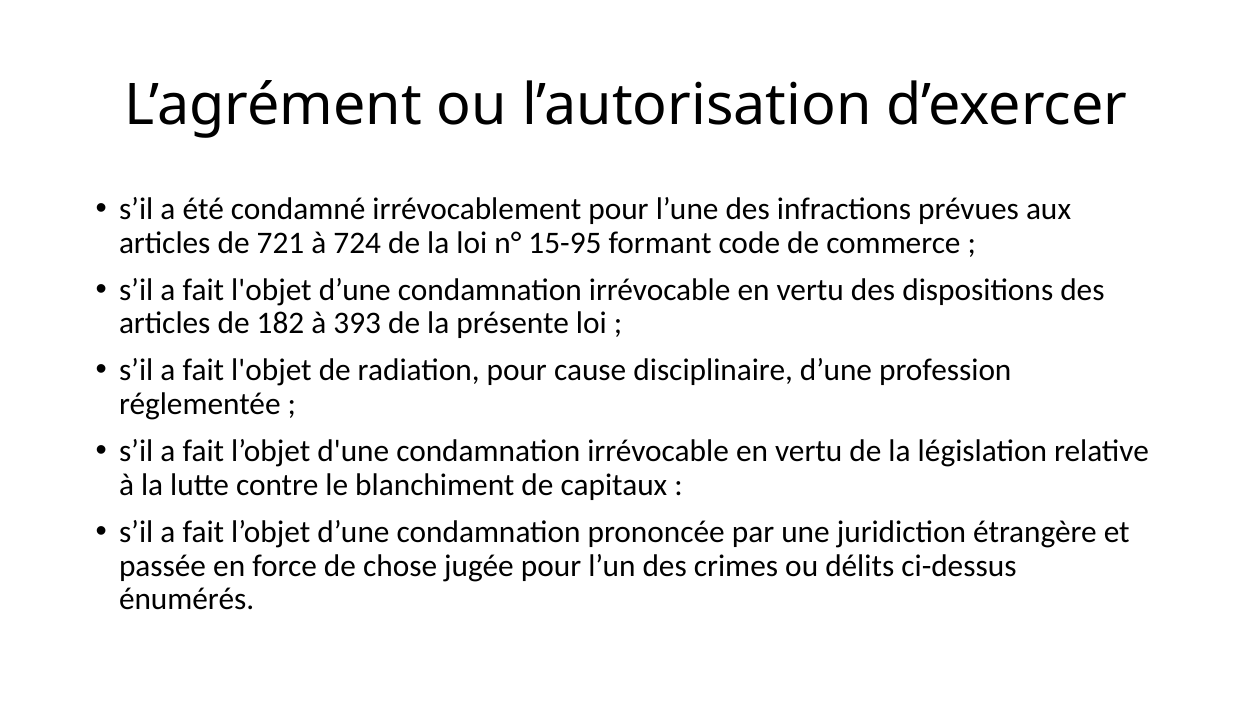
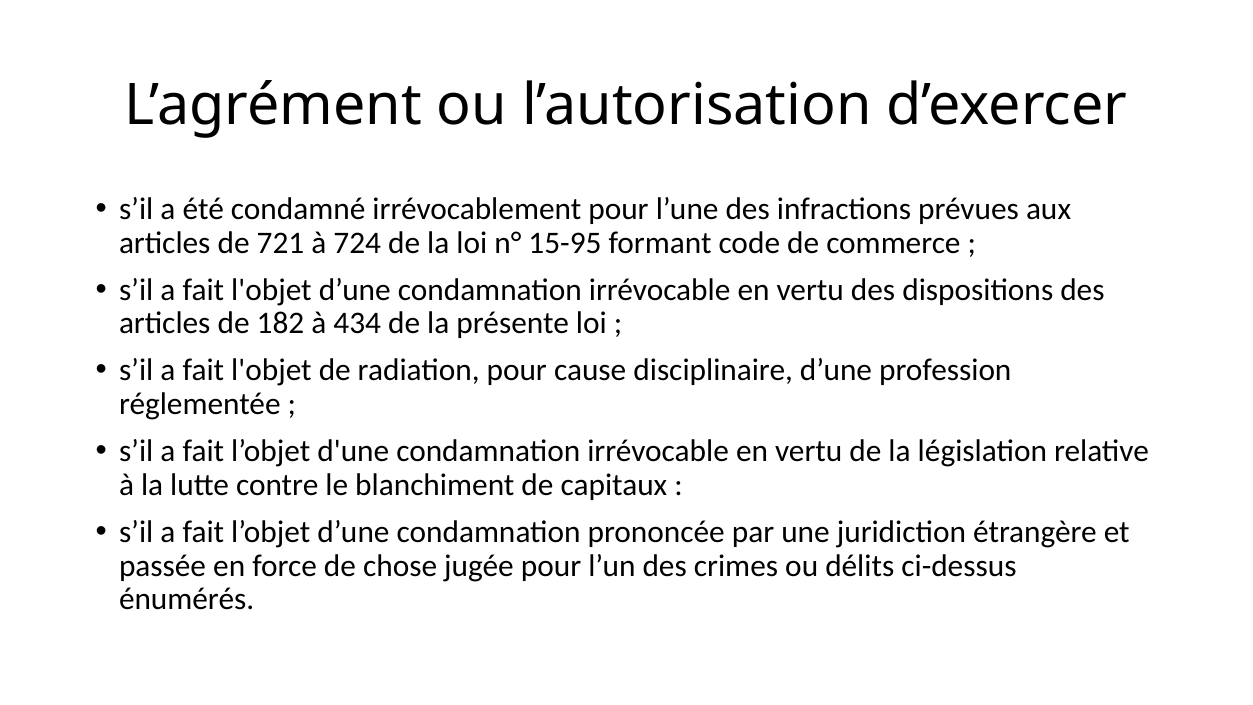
393: 393 -> 434
